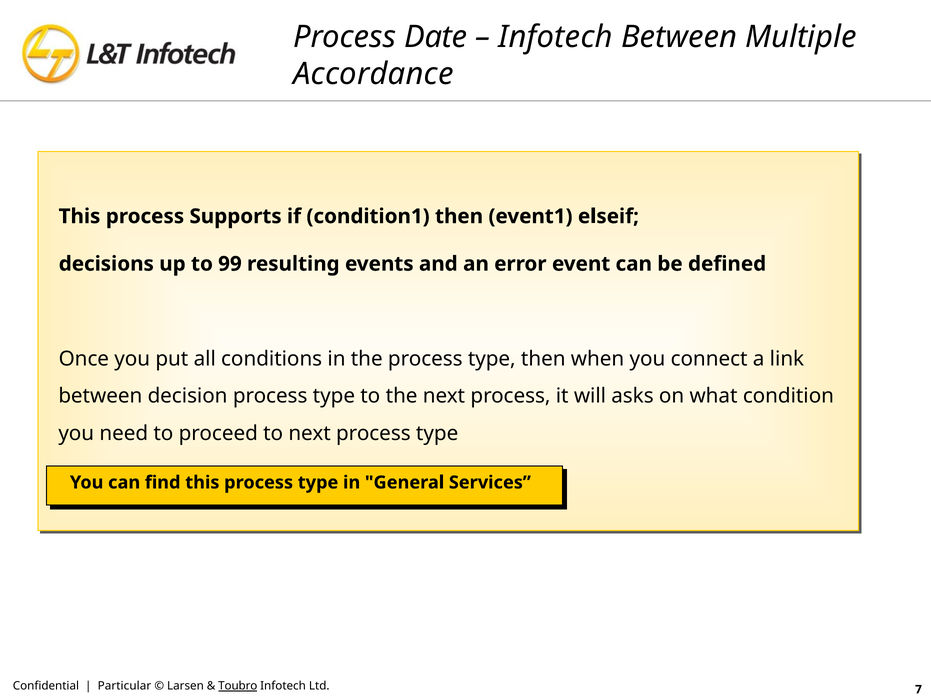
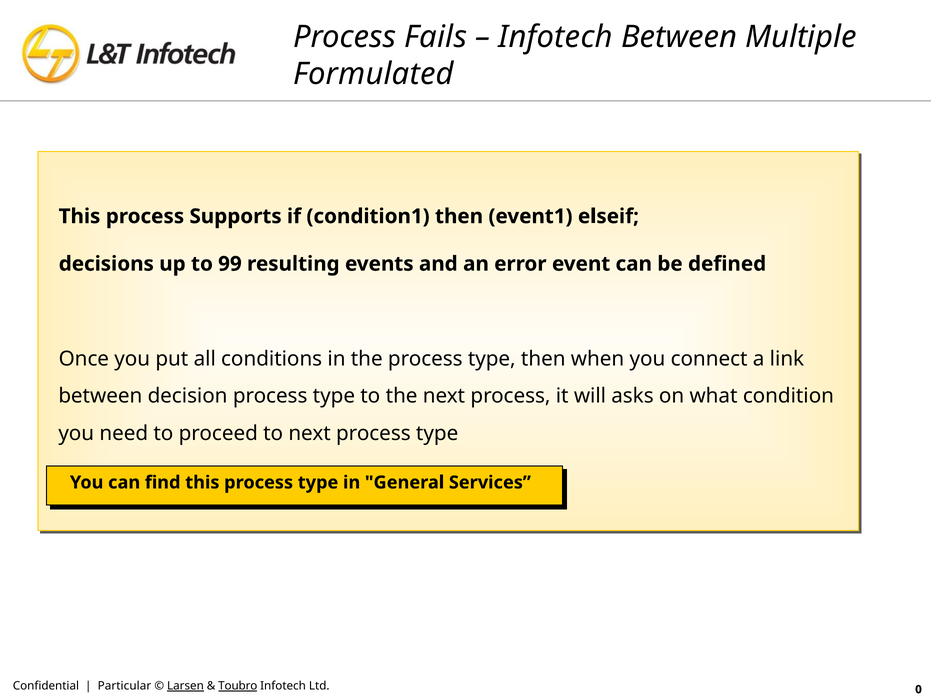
Date: Date -> Fails
Accordance: Accordance -> Formulated
Larsen underline: none -> present
7: 7 -> 0
